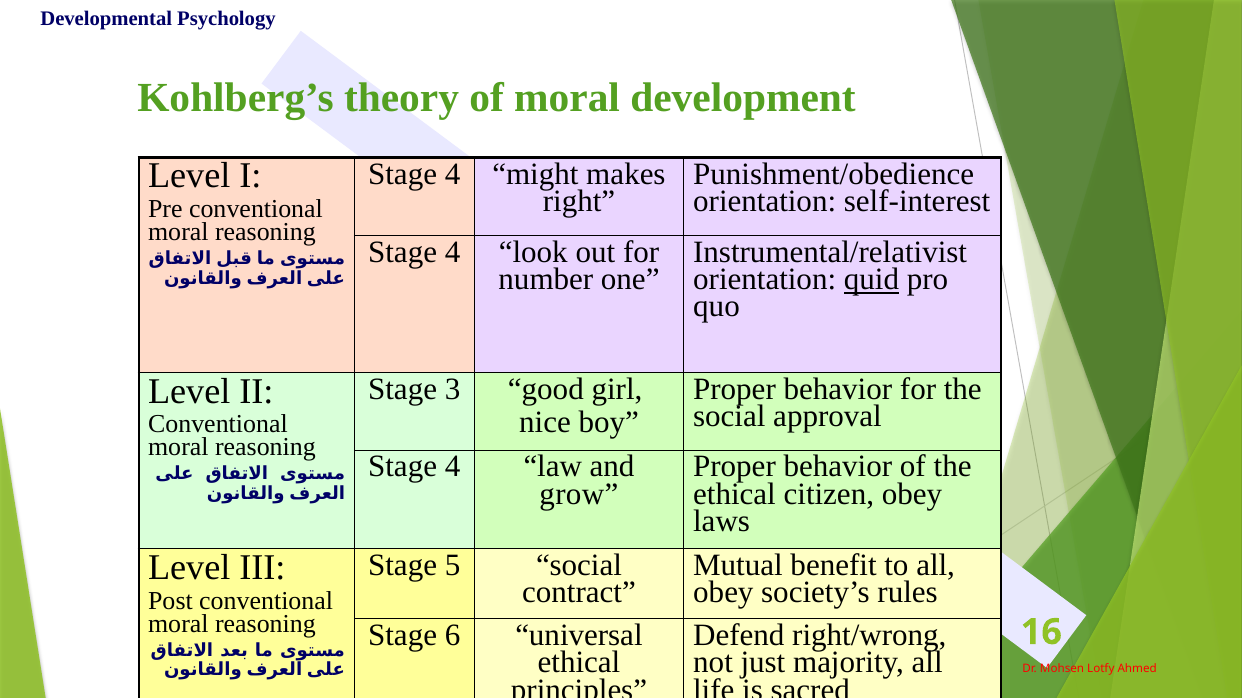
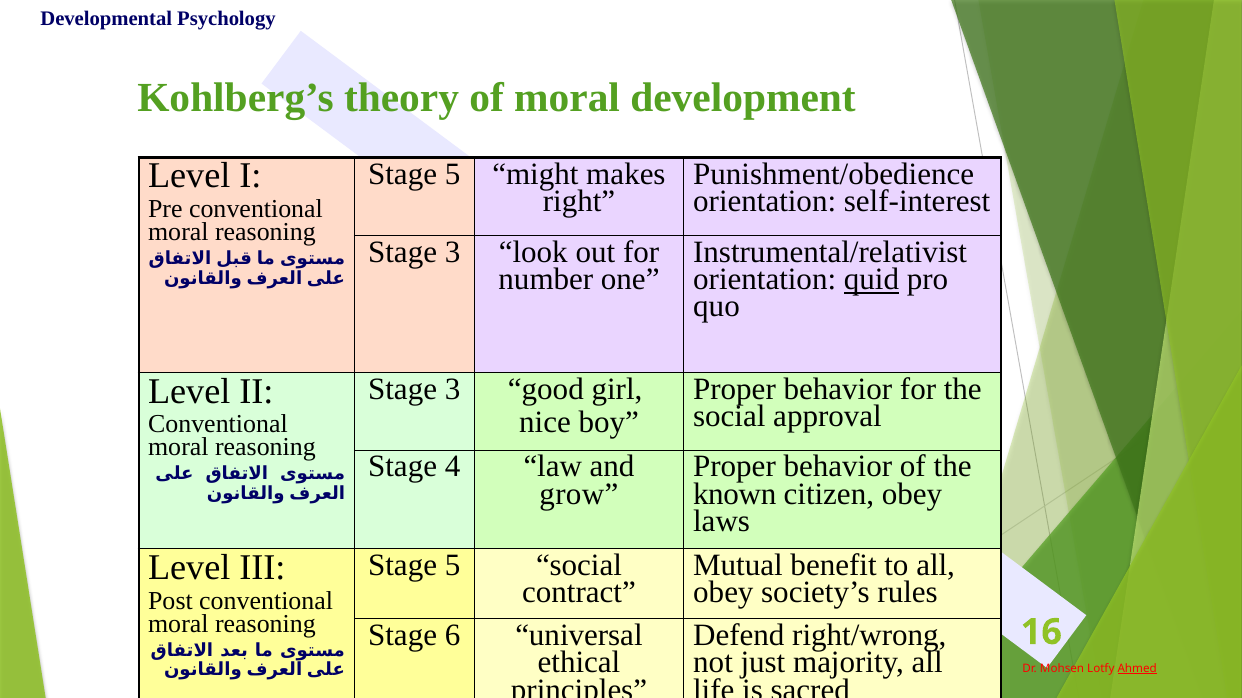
4 at (453, 174): 4 -> 5
4 at (453, 252): 4 -> 3
ethical at (735, 494): ethical -> known
Ahmed underline: none -> present
